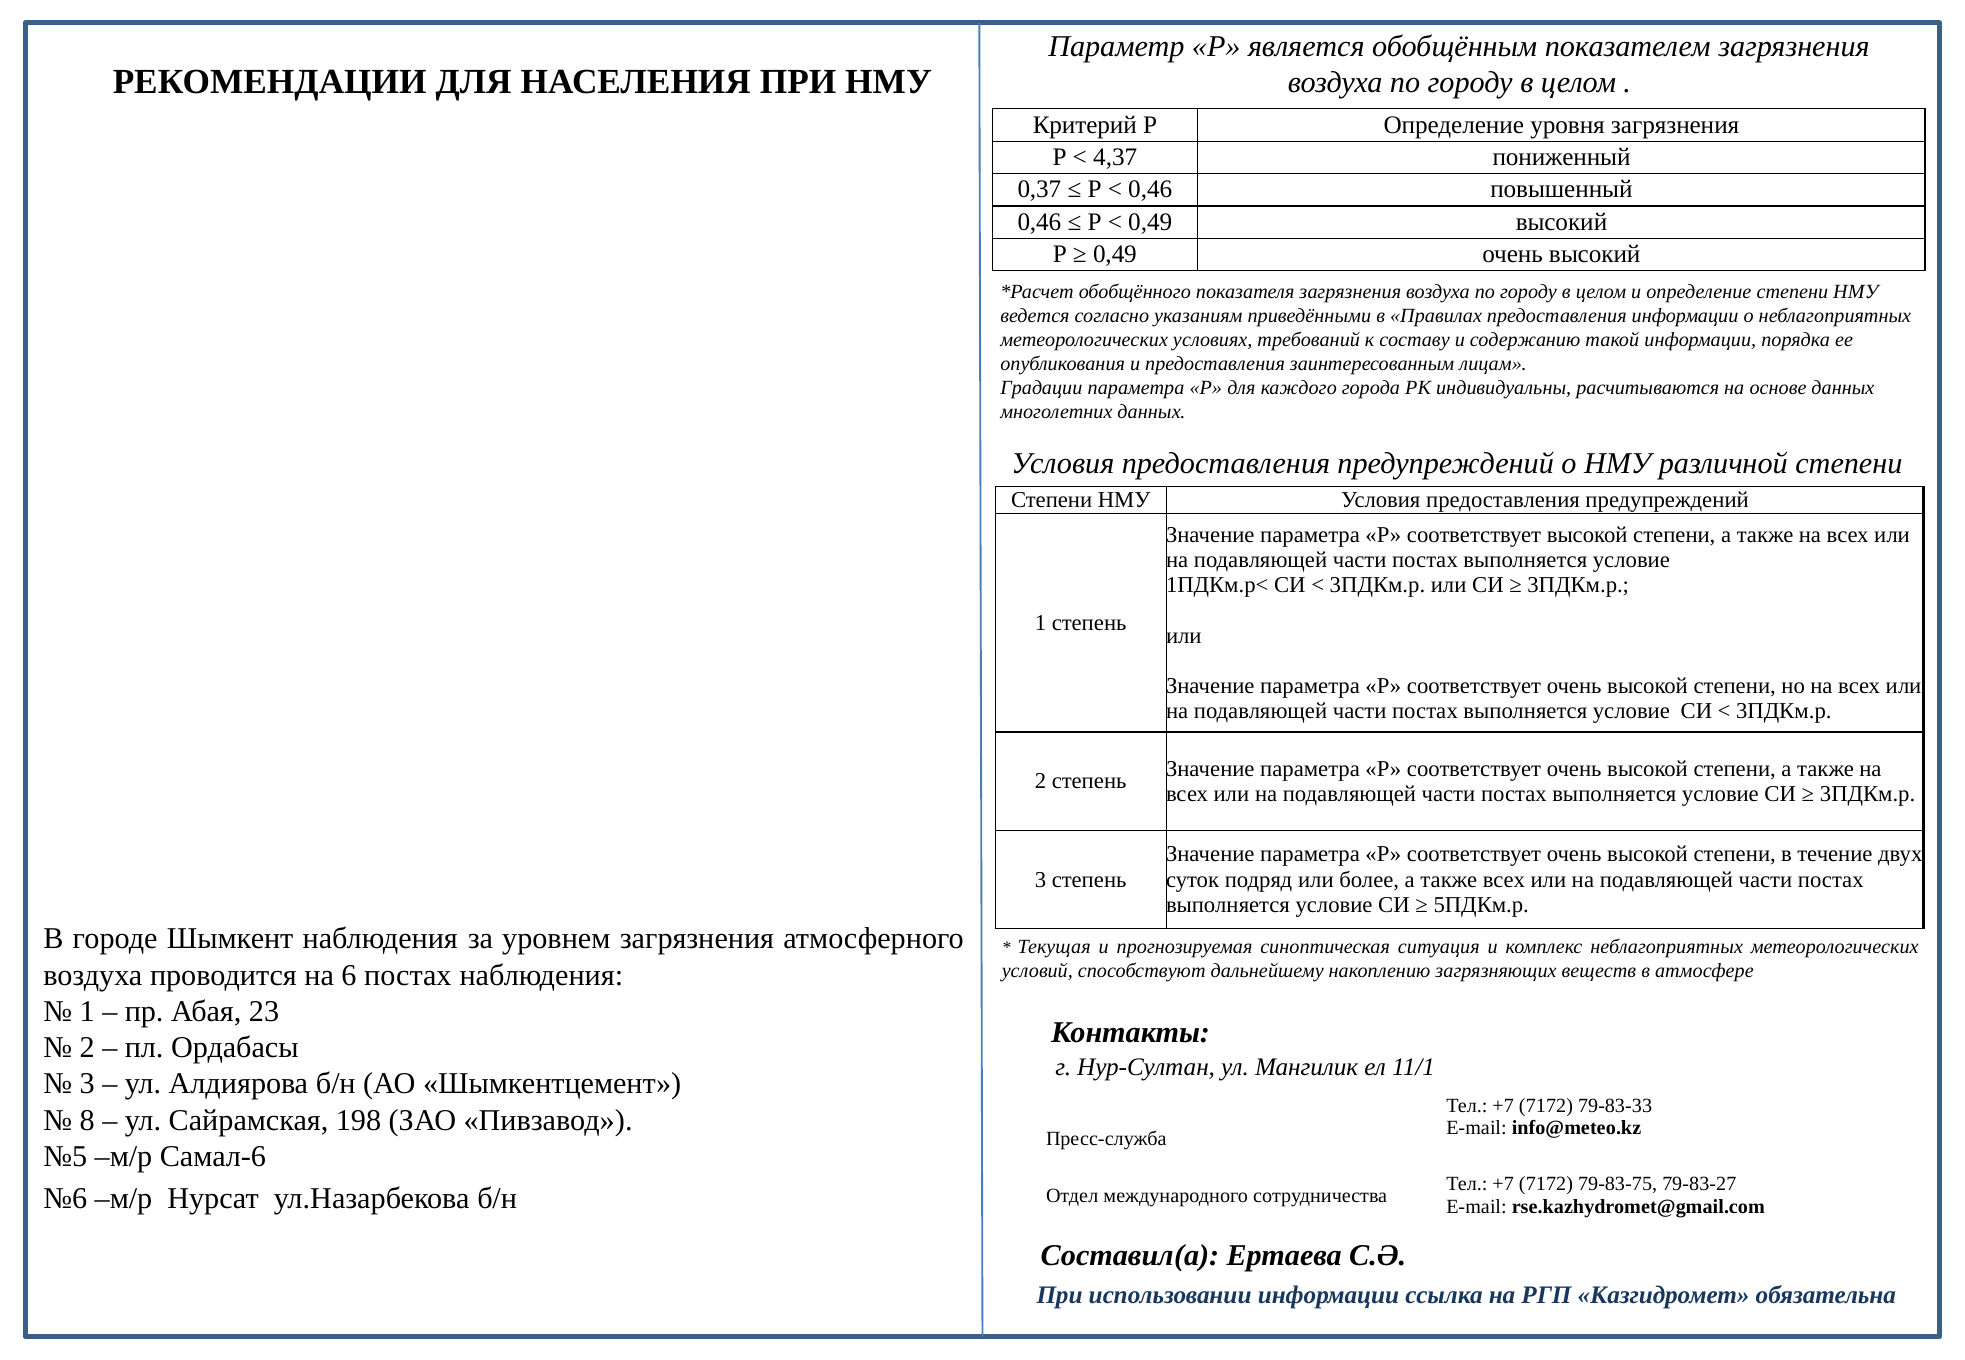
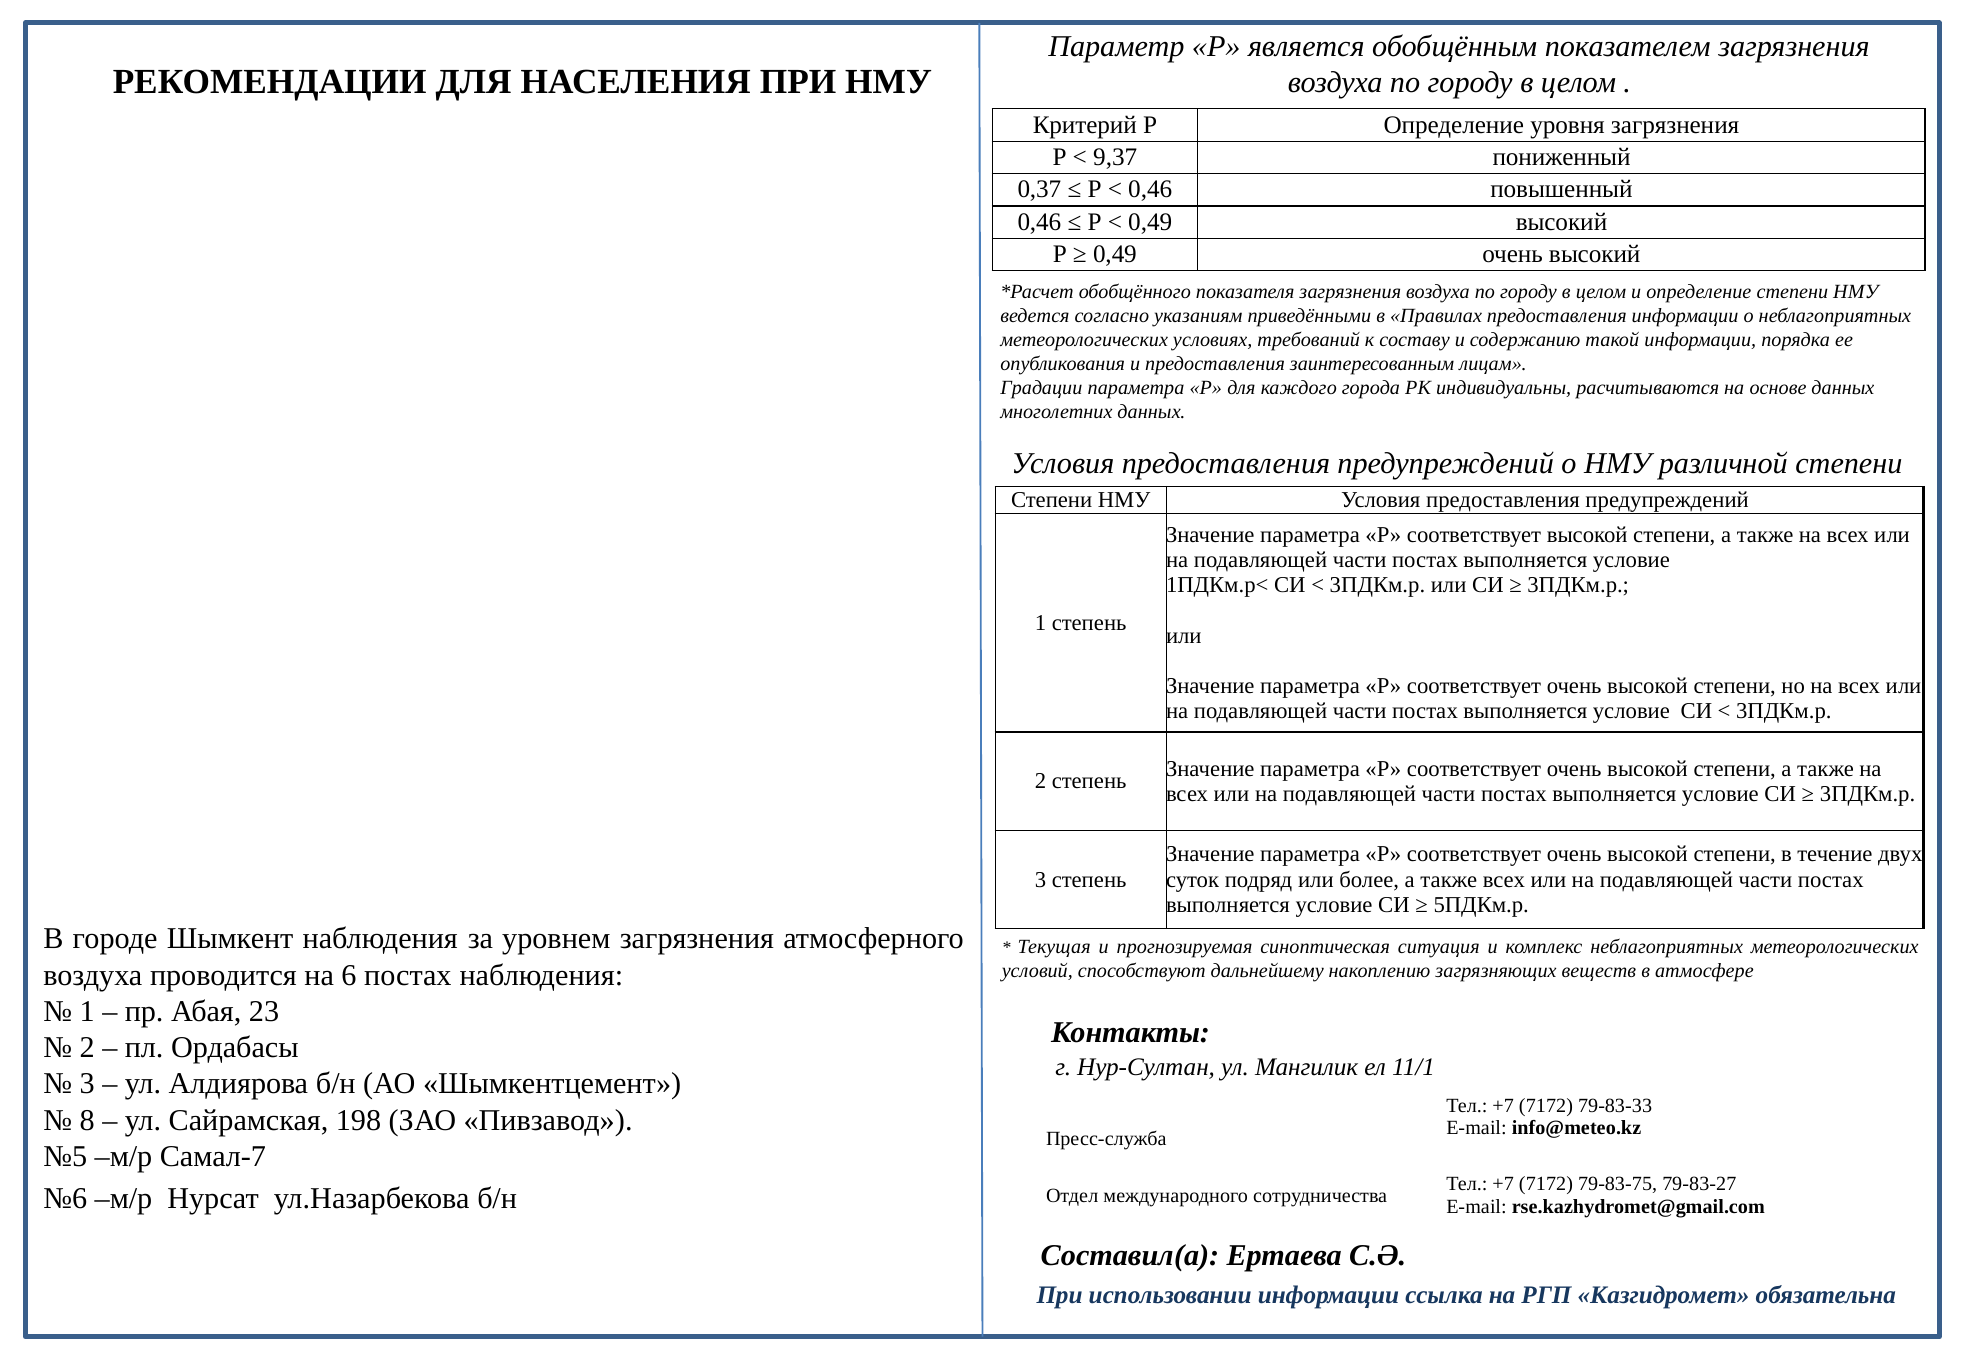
4,37: 4,37 -> 9,37
Самал-6: Самал-6 -> Самал-7
